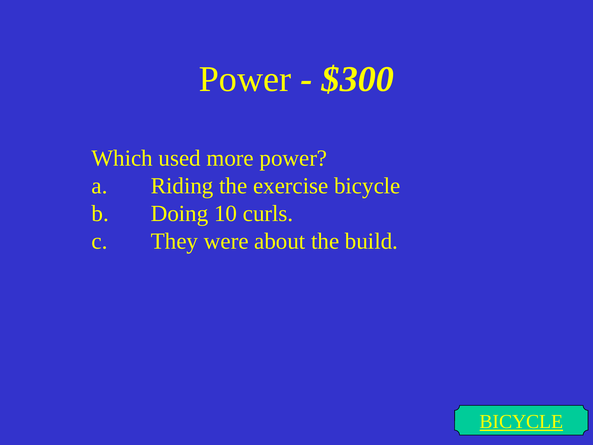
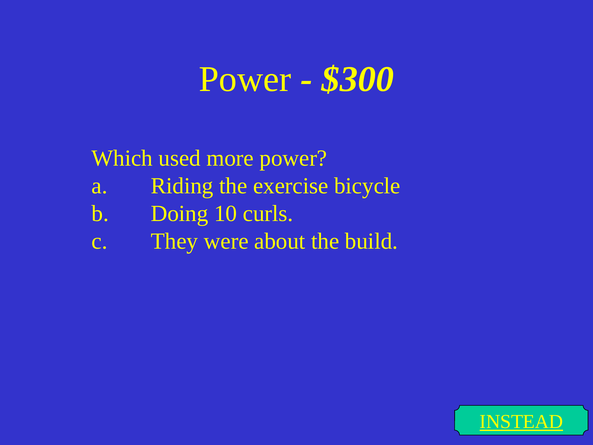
BICYCLE at (521, 421): BICYCLE -> INSTEAD
